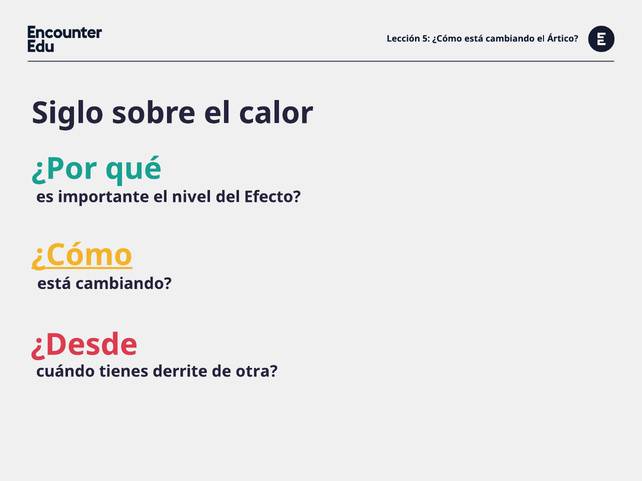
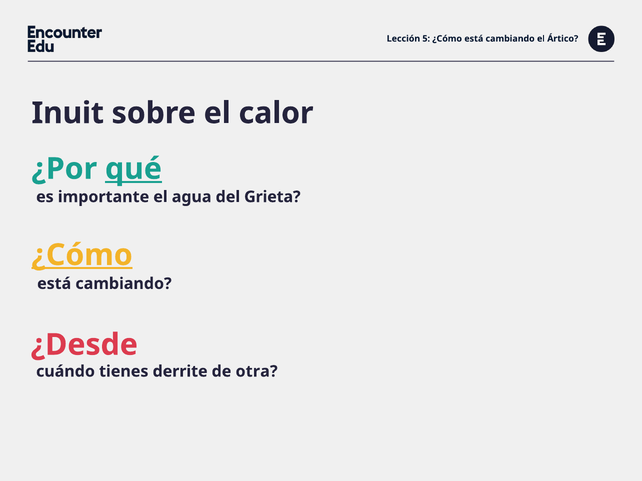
Siglo: Siglo -> Inuit
qué underline: none -> present
nivel: nivel -> agua
Efecto: Efecto -> Grieta
